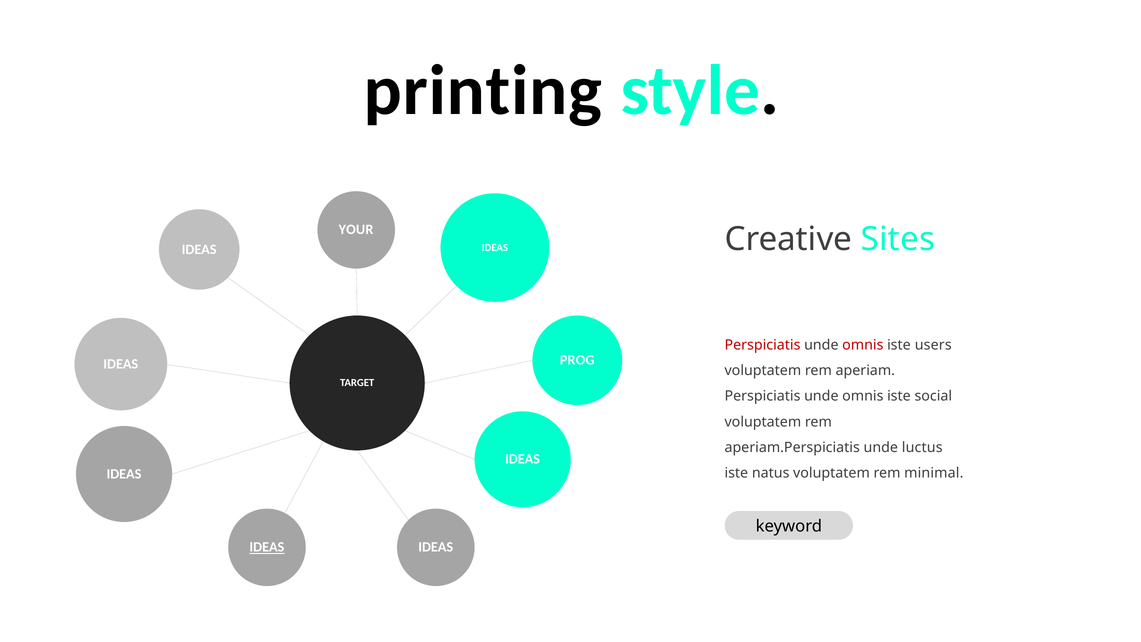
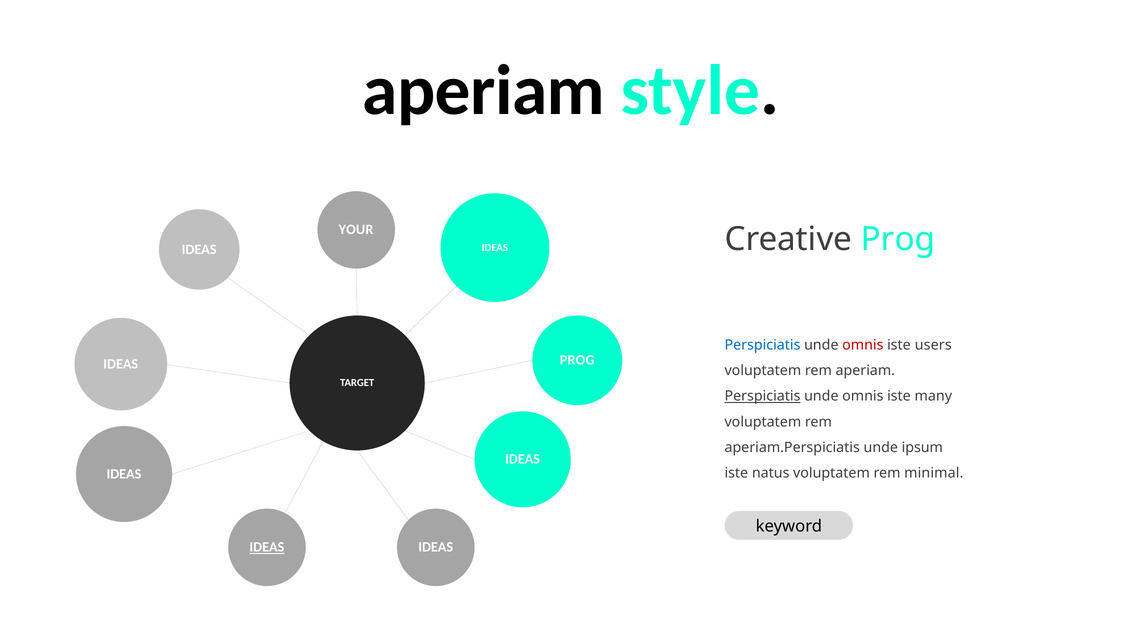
printing at (483, 90): printing -> aperiam
Creative Sites: Sites -> Prog
Perspiciatis at (763, 345) colour: red -> blue
Perspiciatis at (763, 396) underline: none -> present
social: social -> many
luctus: luctus -> ipsum
